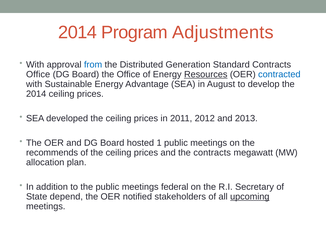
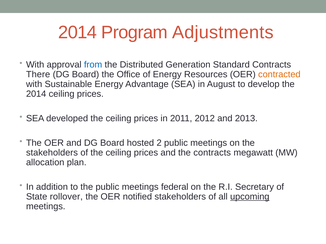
Office at (38, 75): Office -> There
Resources underline: present -> none
contracted colour: blue -> orange
1: 1 -> 2
recommends at (52, 153): recommends -> stakeholders
depend: depend -> rollover
